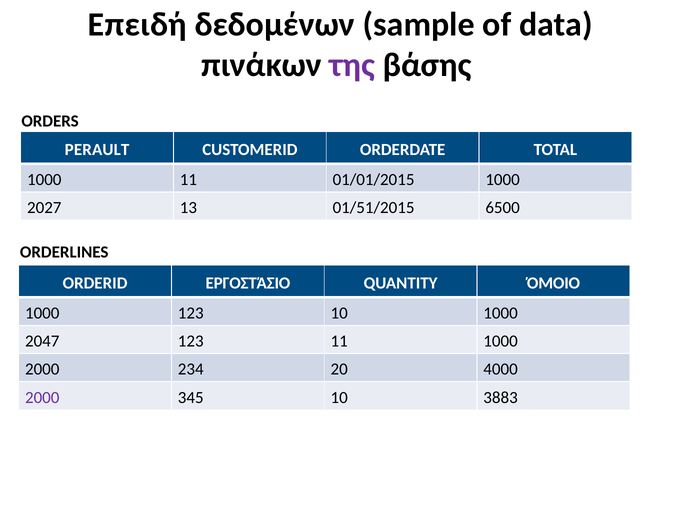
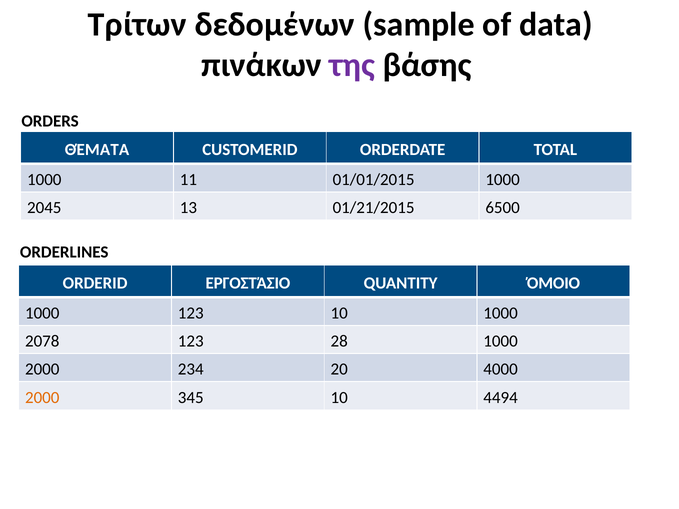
Επειδή: Επειδή -> Τρίτων
PERAULT: PERAULT -> ΘΈΜΑΤΑ
2027: 2027 -> 2045
01/51/2015: 01/51/2015 -> 01/21/2015
2047: 2047 -> 2078
123 11: 11 -> 28
2000 at (42, 398) colour: purple -> orange
3883: 3883 -> 4494
